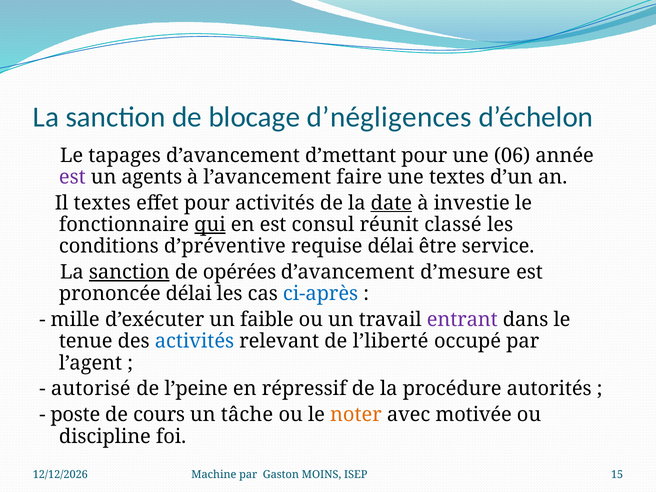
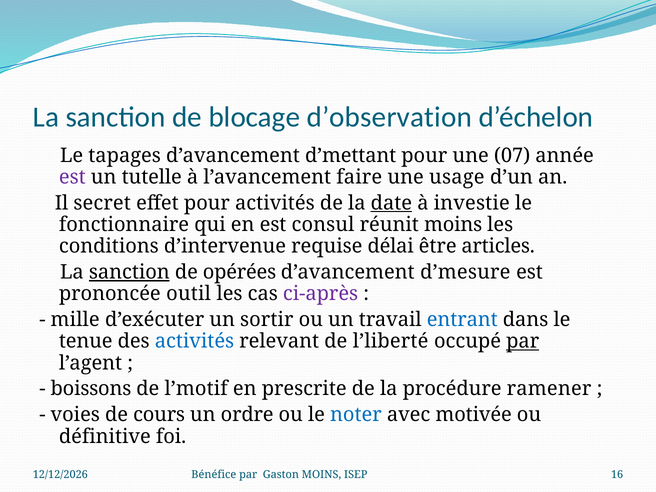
d’négligences: d’négligences -> d’observation
06: 06 -> 07
agents: agents -> tutelle
une textes: textes -> usage
Il textes: textes -> secret
qui underline: present -> none
réunit classé: classé -> moins
d’préventive: d’préventive -> d’intervenue
service: service -> articles
prononcée délai: délai -> outil
ci-après colour: blue -> purple
faible: faible -> sortir
entrant colour: purple -> blue
par at (523, 341) underline: none -> present
autorisé: autorisé -> boissons
l’peine: l’peine -> l’motif
répressif: répressif -> prescrite
autorités: autorités -> ramener
poste: poste -> voies
tâche: tâche -> ordre
noter colour: orange -> blue
discipline: discipline -> définitive
Machine: Machine -> Bénéfice
15: 15 -> 16
